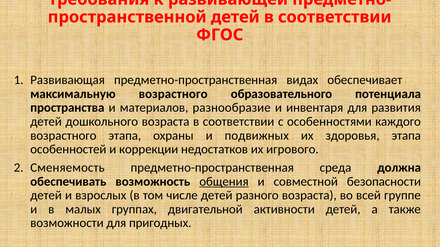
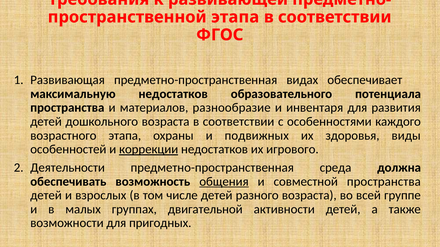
детей at (235, 17): детей -> этапа
максимальную возрастного: возрастного -> недостатков
здоровья этапа: этапа -> виды
коррекции underline: none -> present
Сменяемость: Сменяемость -> Деятельности
совместной безопасности: безопасности -> пространства
